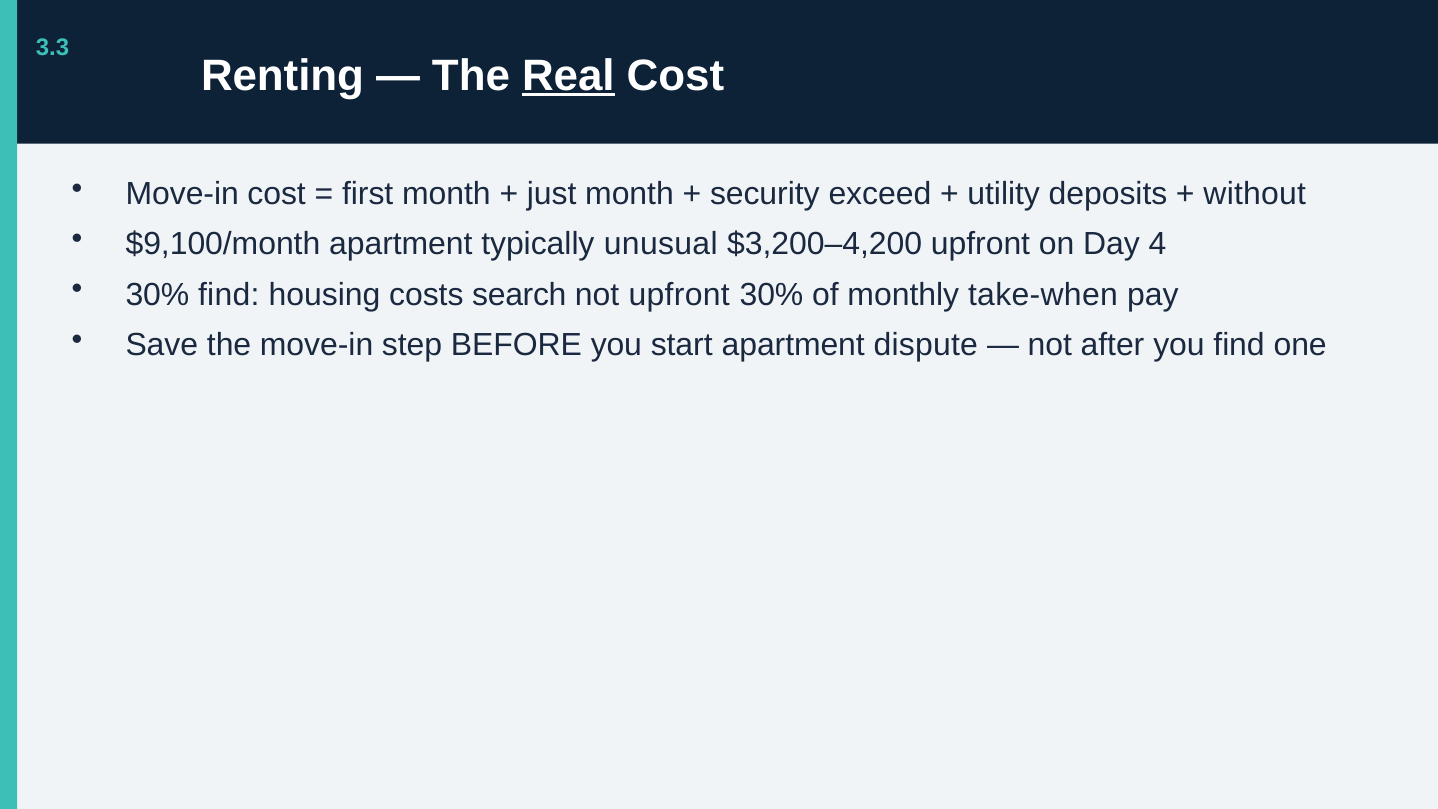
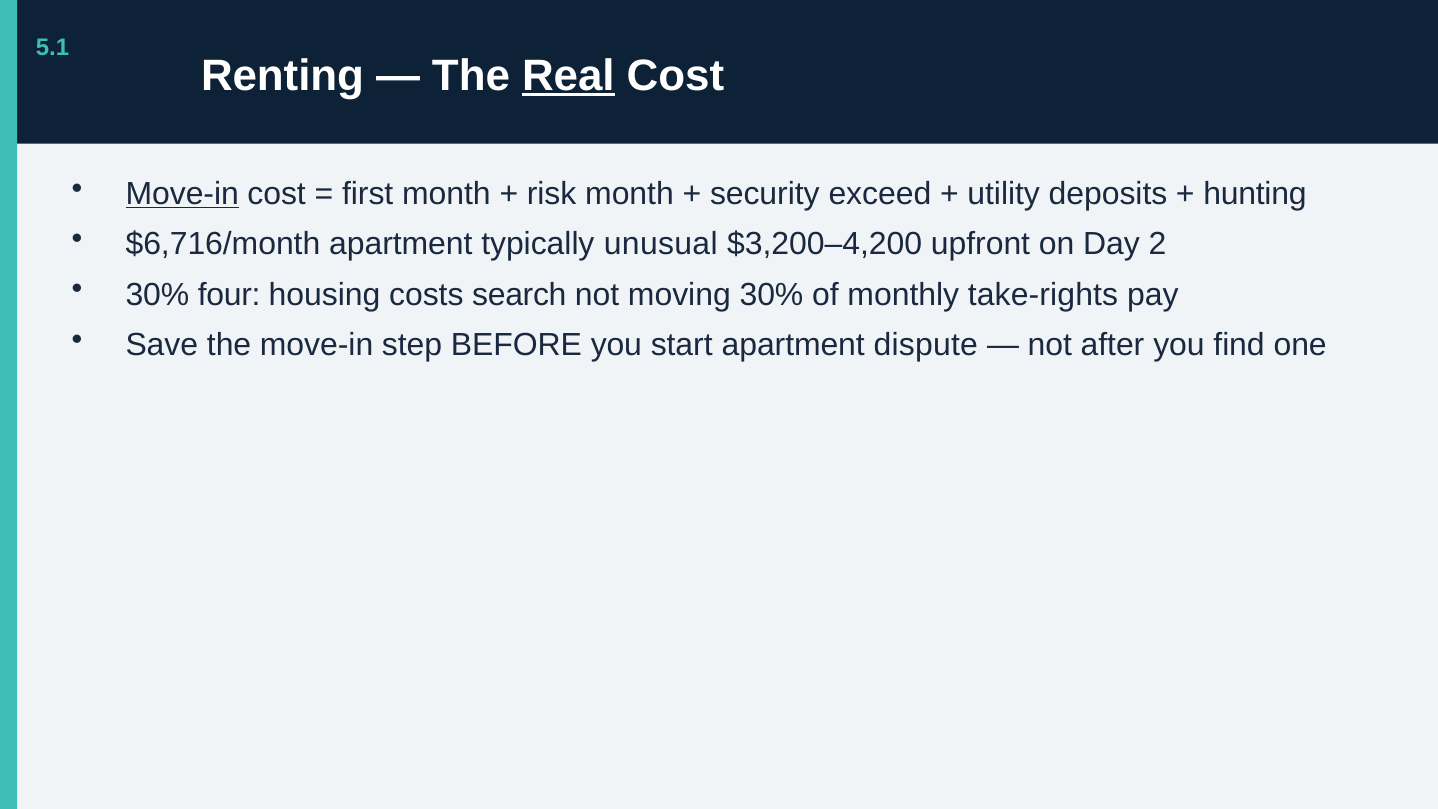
3.3: 3.3 -> 5.1
Move-in at (182, 194) underline: none -> present
just: just -> risk
without: without -> hunting
$9,100/month: $9,100/month -> $6,716/month
4: 4 -> 2
30% find: find -> four
not upfront: upfront -> moving
take-when: take-when -> take-rights
